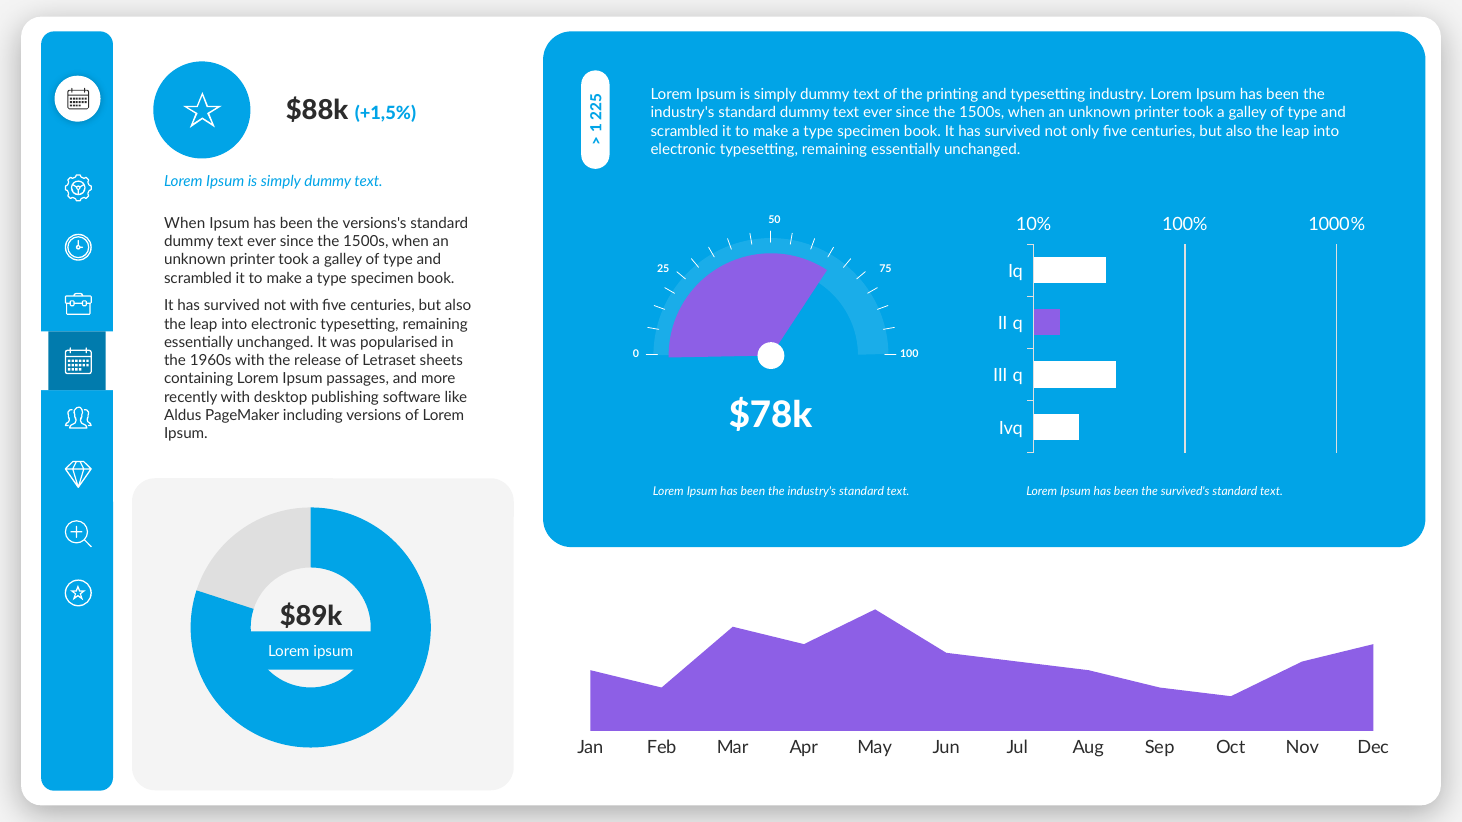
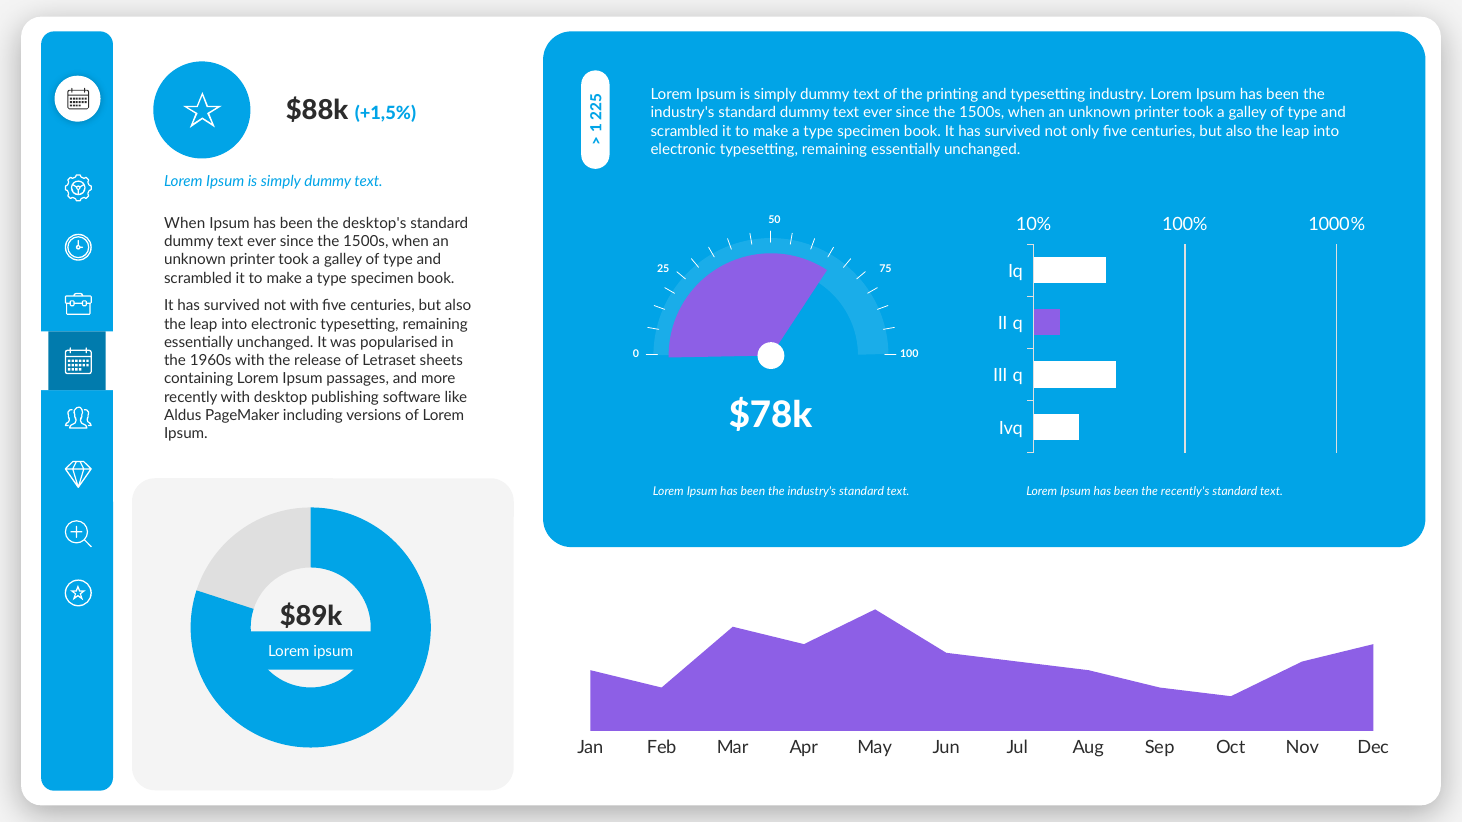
versions's: versions's -> desktop's
survived's: survived's -> recently's
